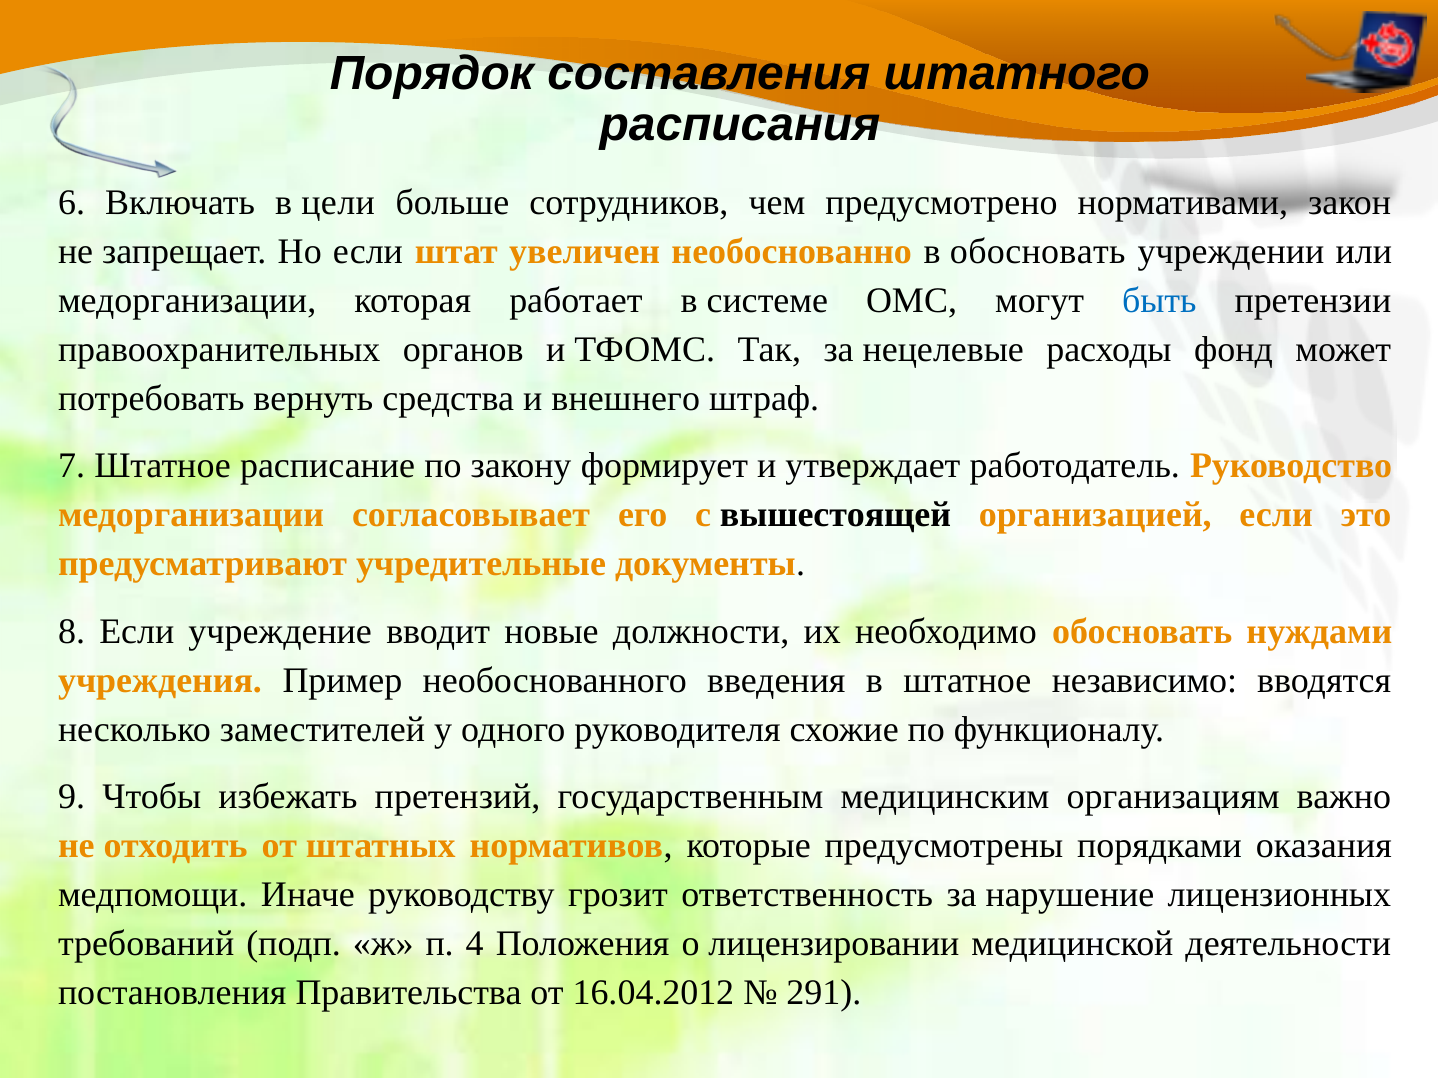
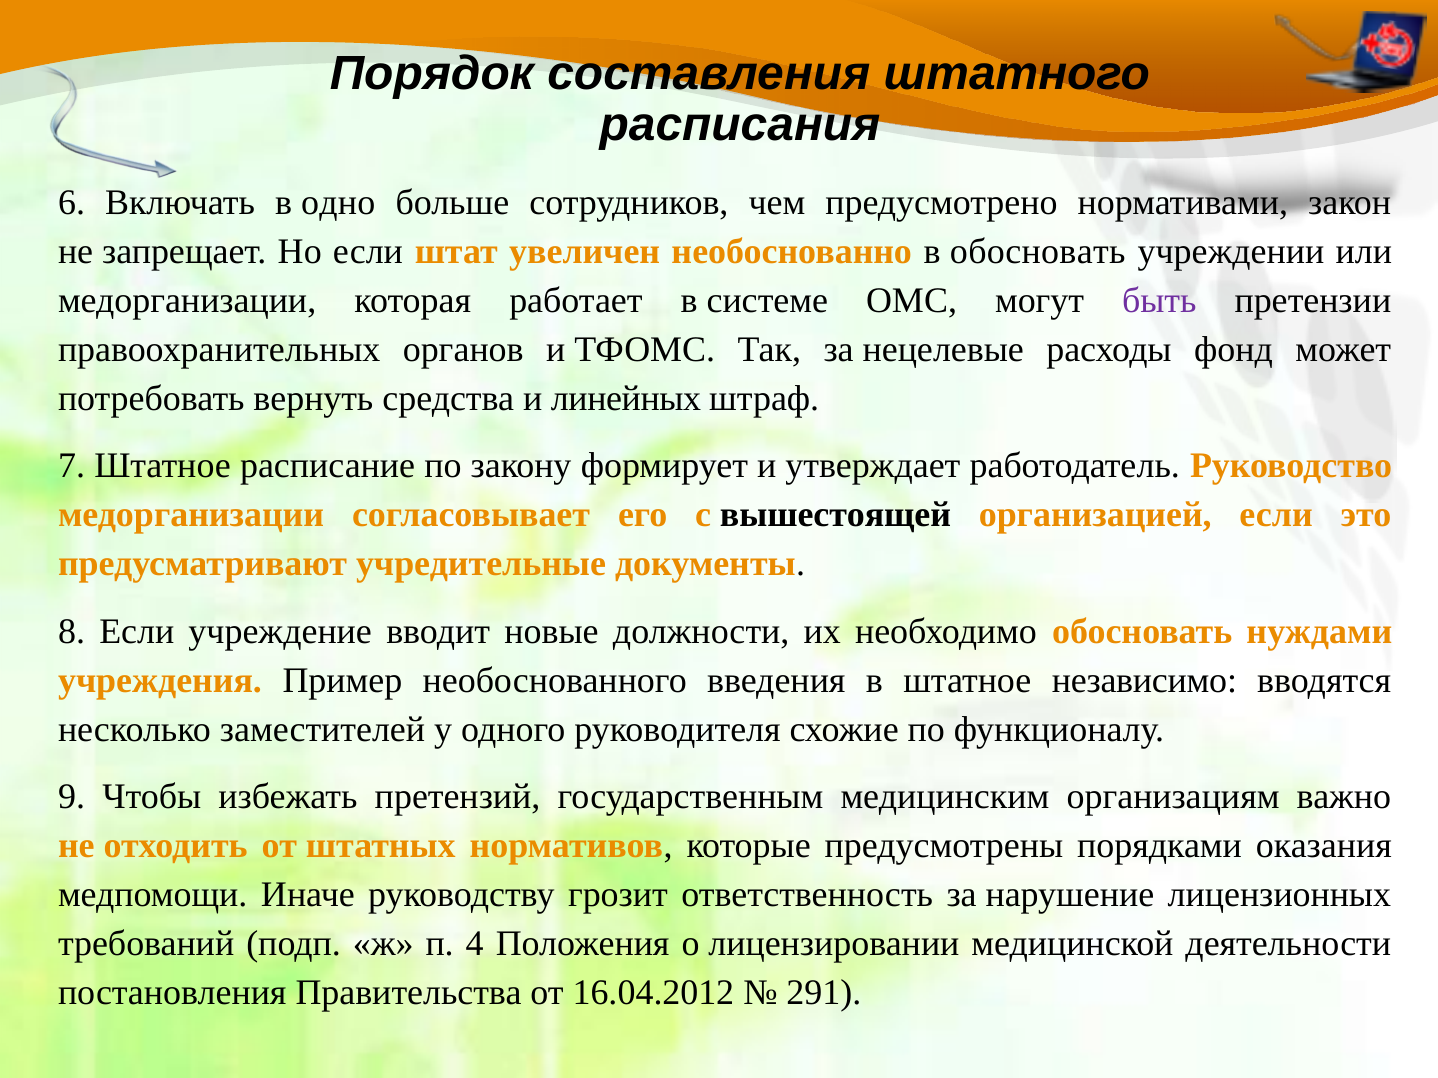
цели: цели -> одно
быть colour: blue -> purple
внешнего: внешнего -> линейных
